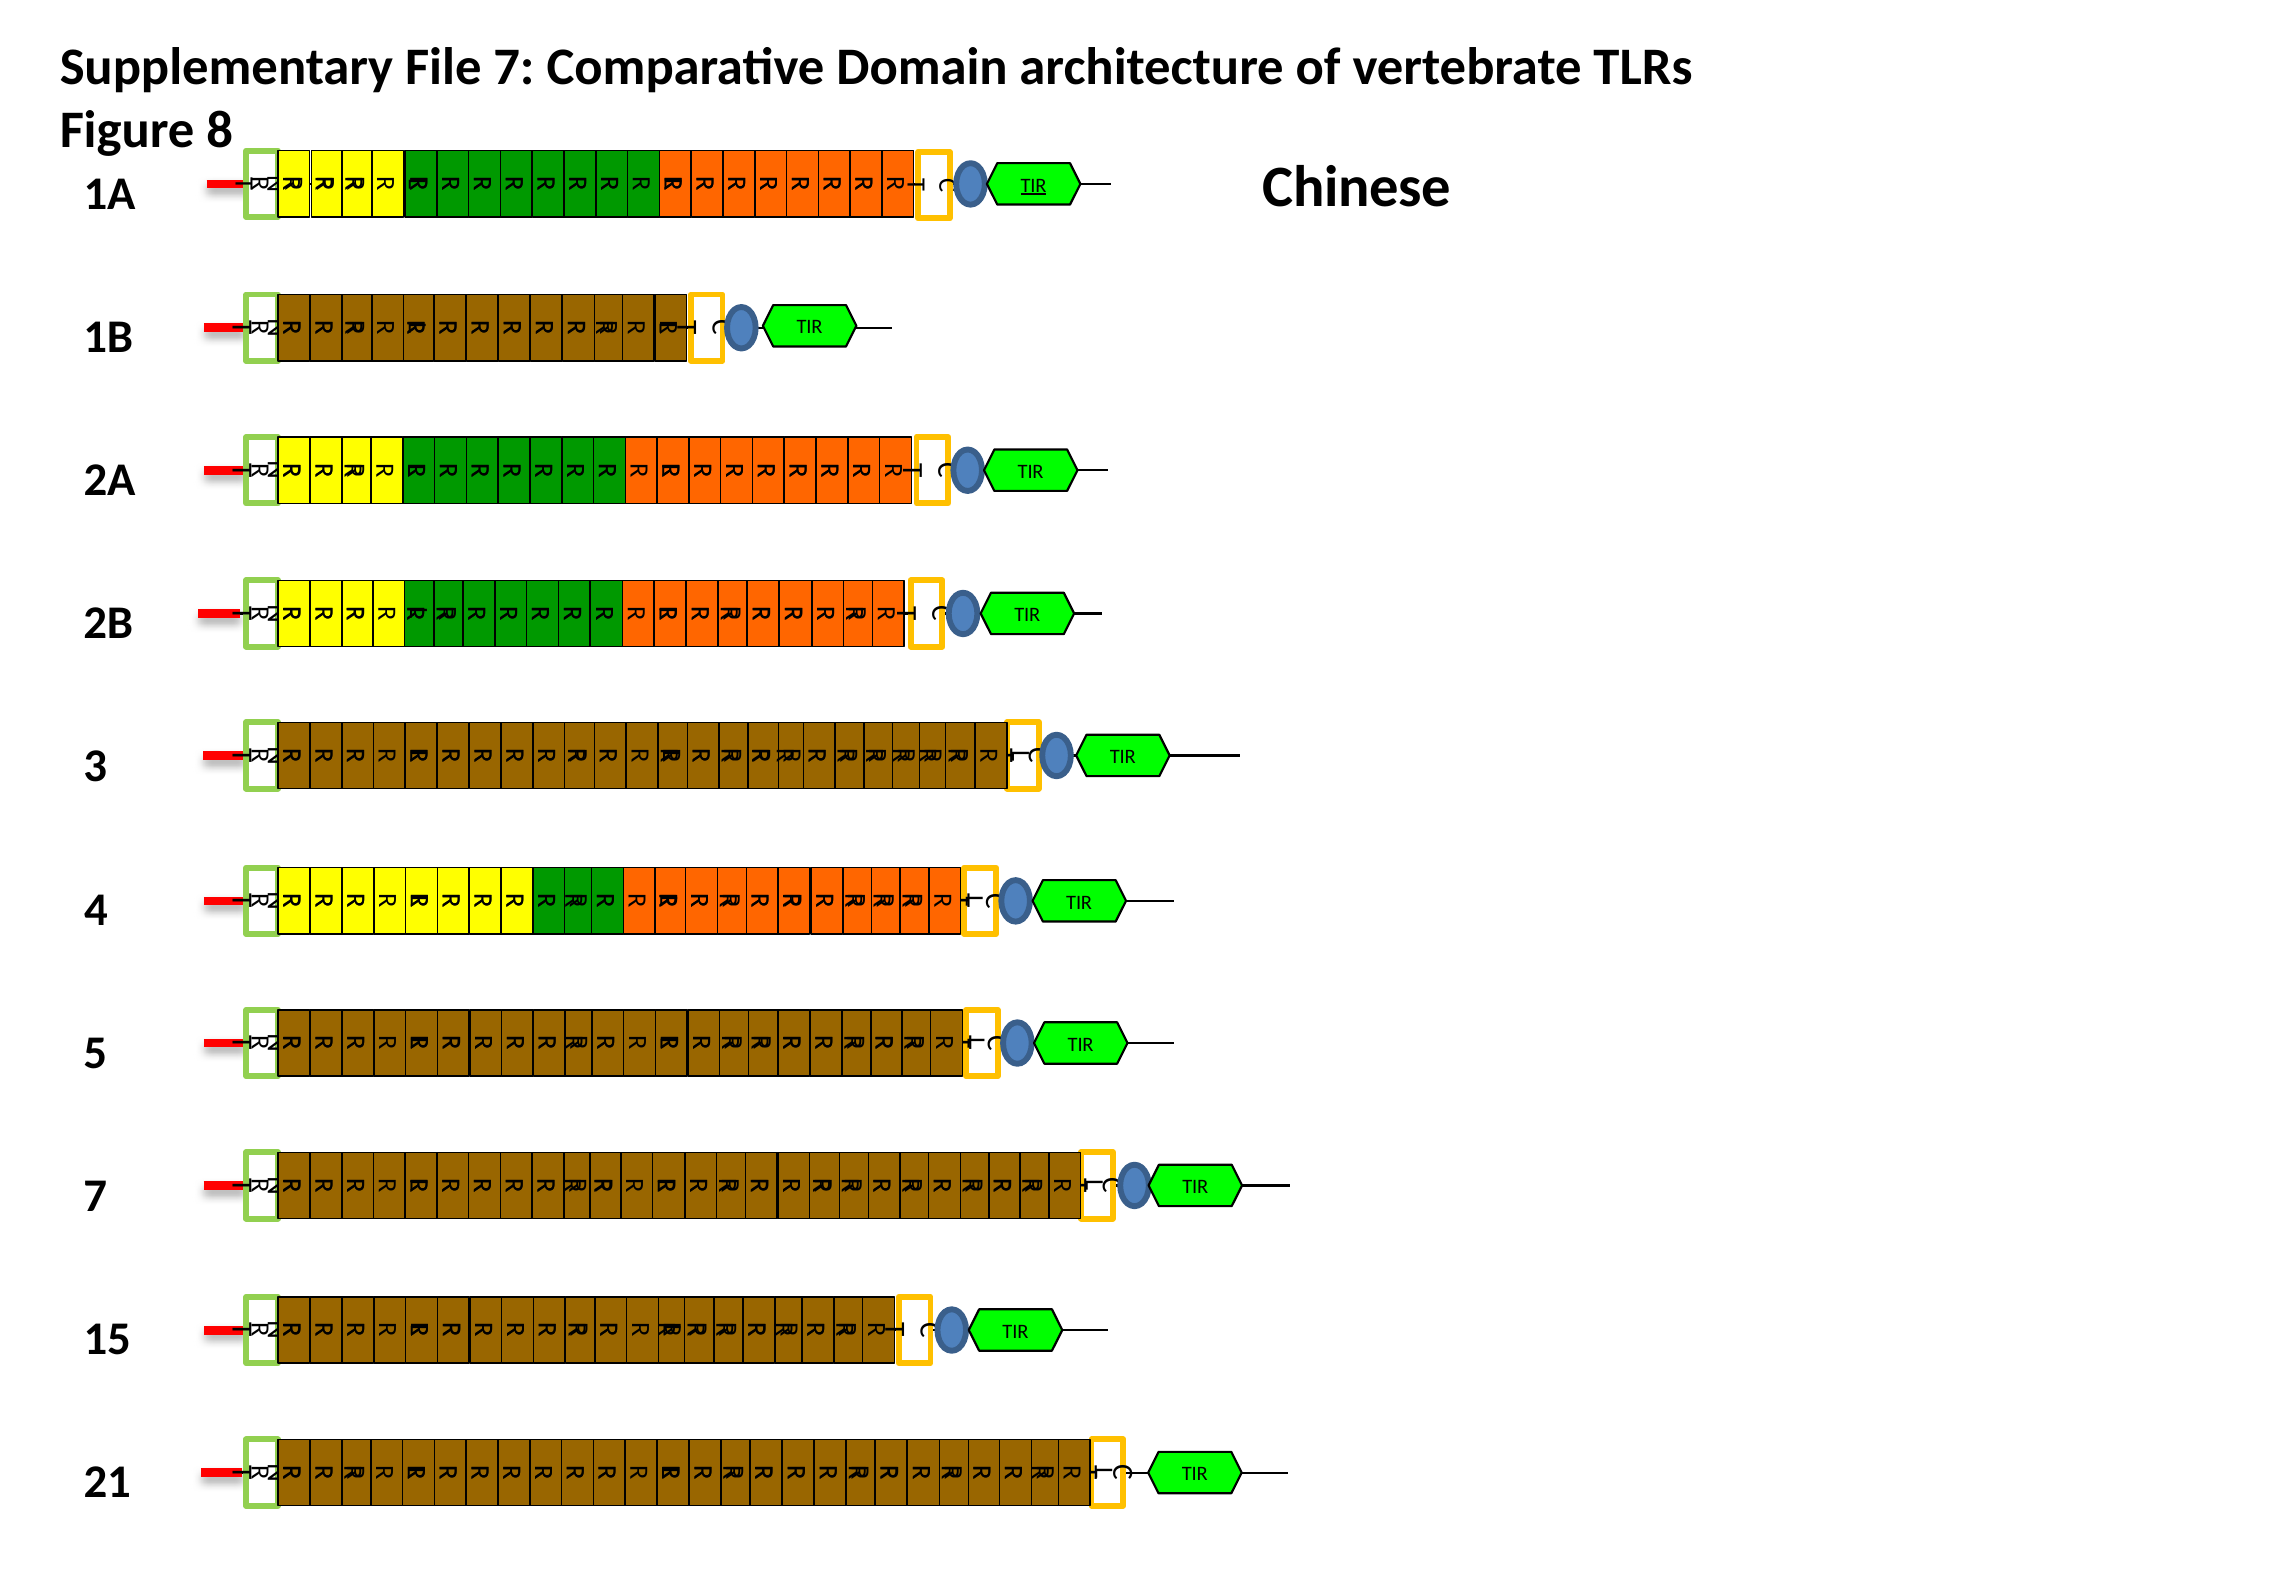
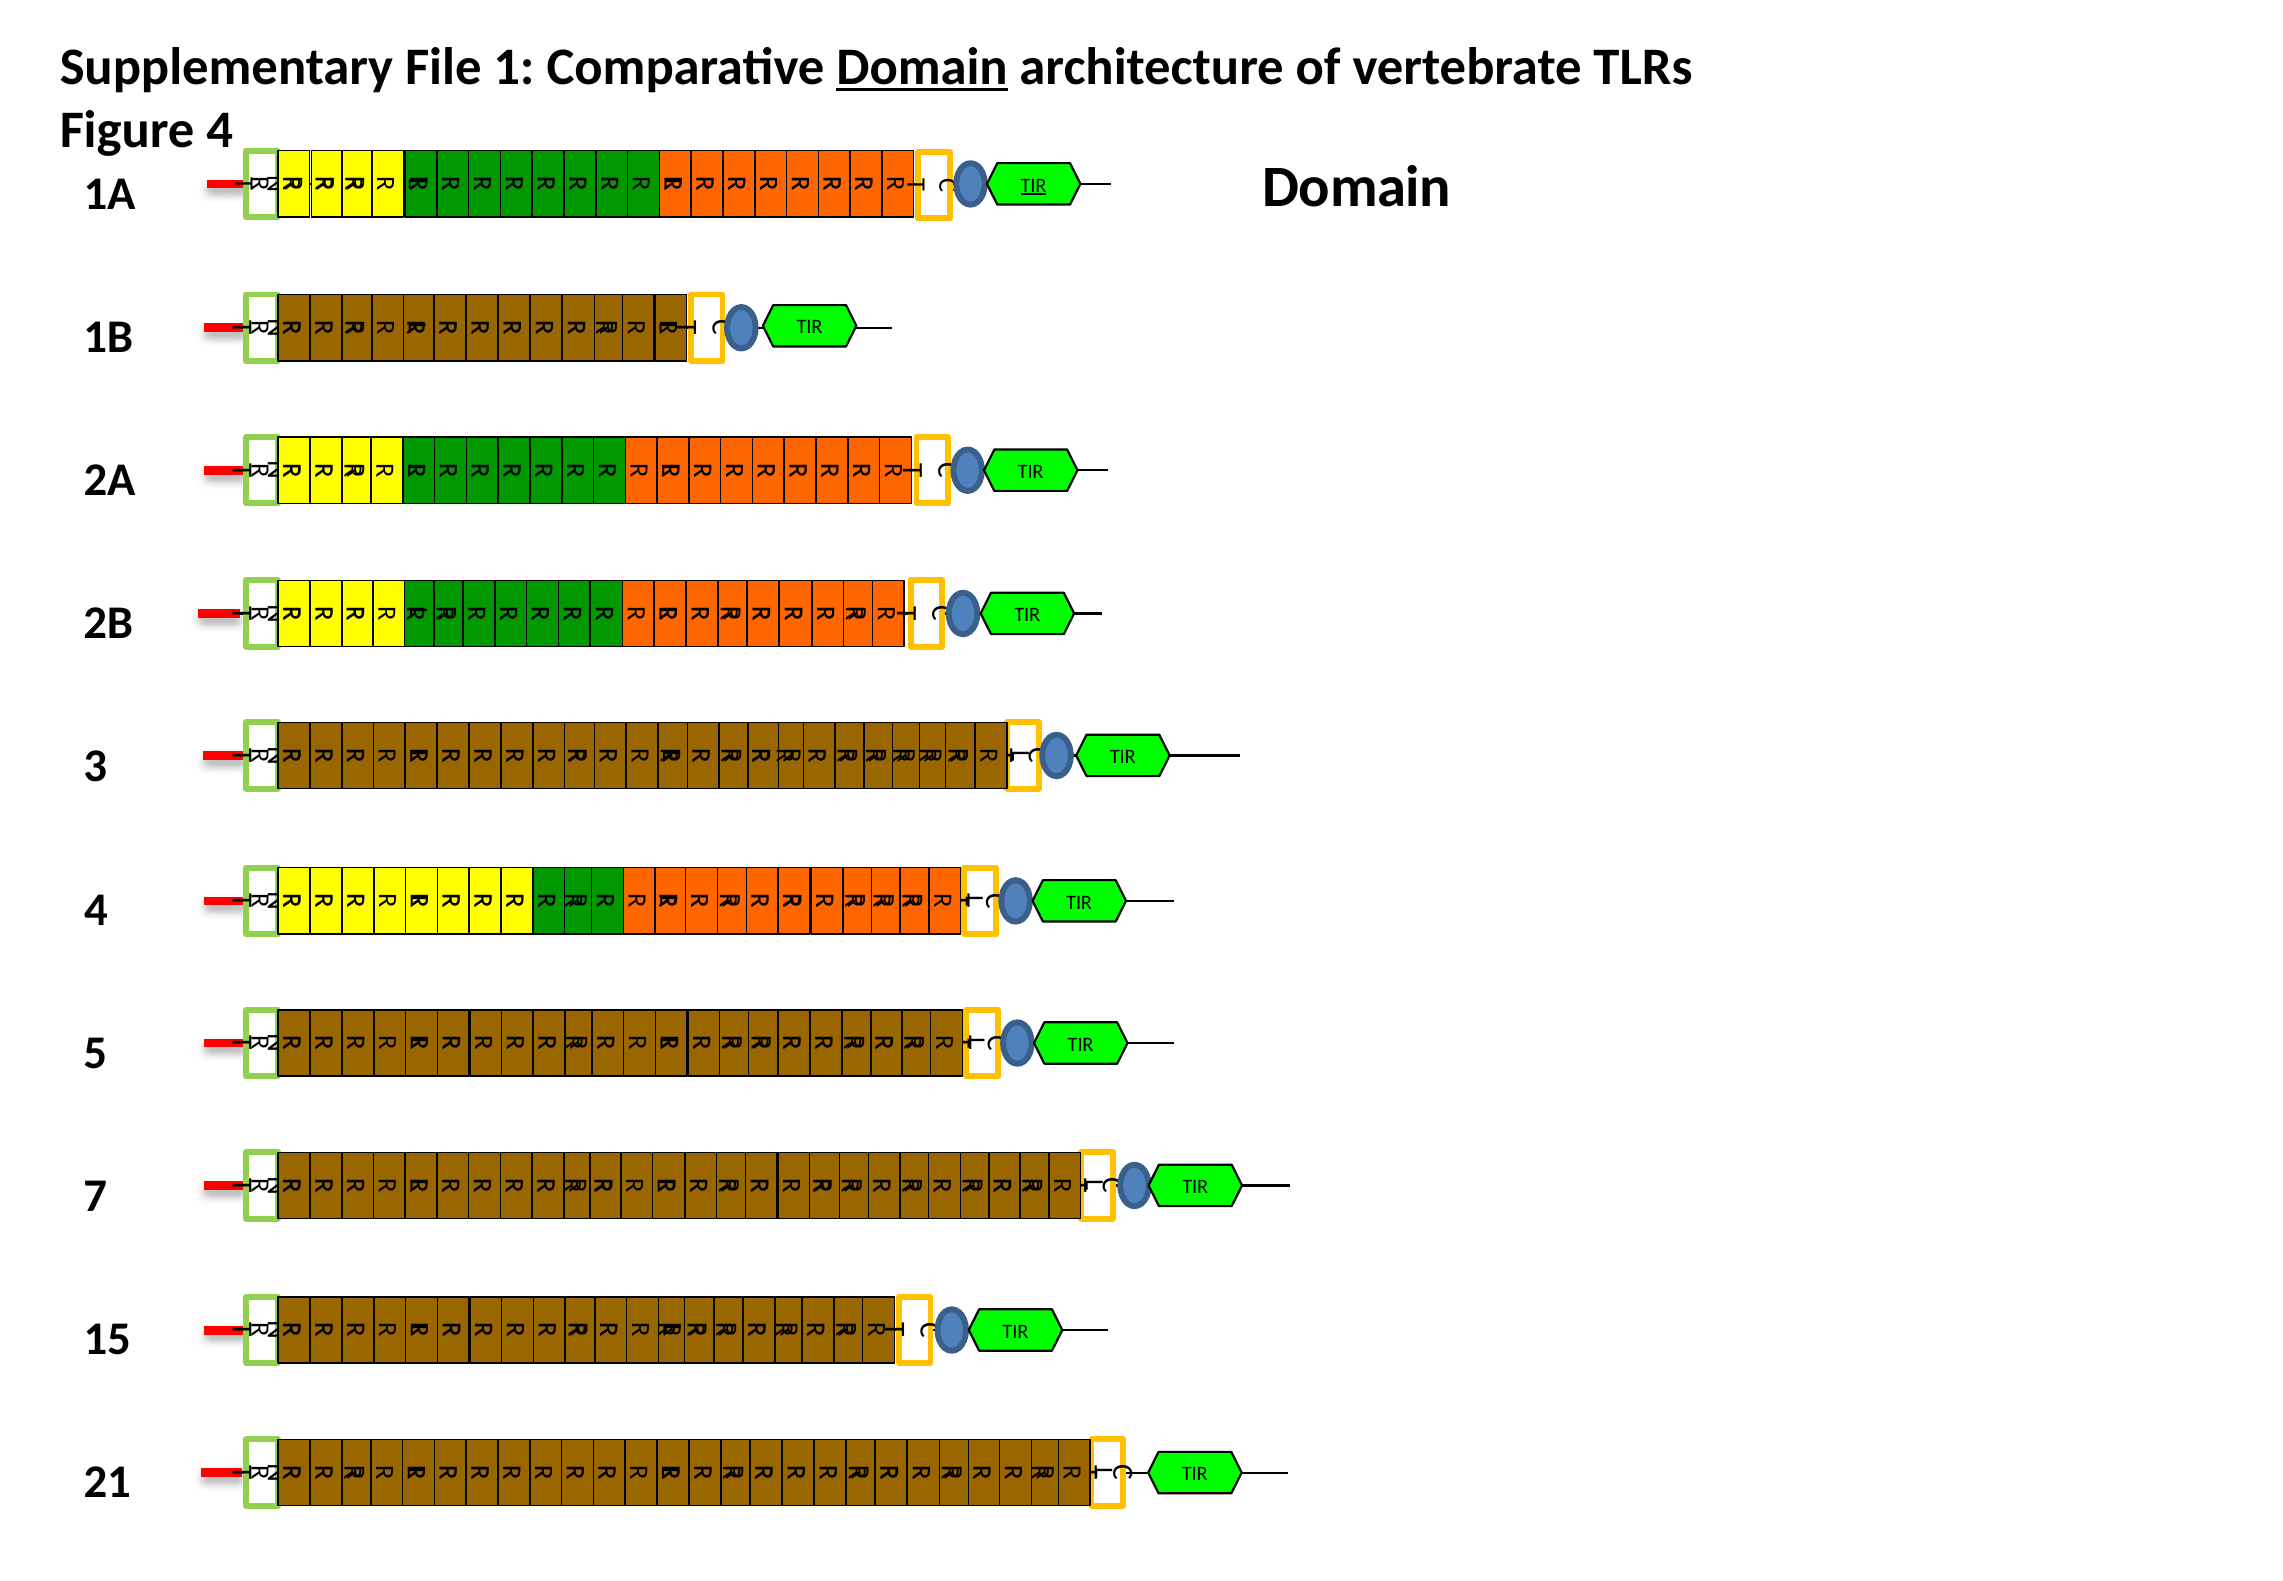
File 7: 7 -> 1
Domain at (922, 67) underline: none -> present
Figure 8: 8 -> 4
Chinese at (1357, 187): Chinese -> Domain
